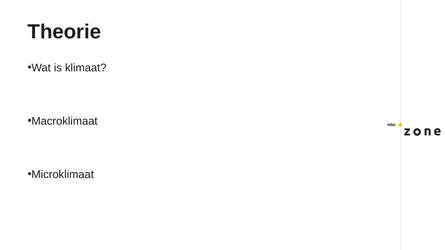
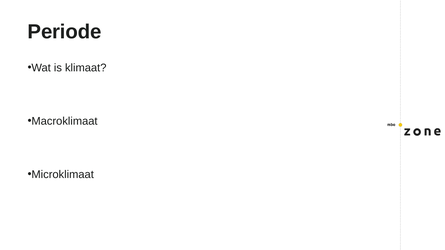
Theorie: Theorie -> Periode
